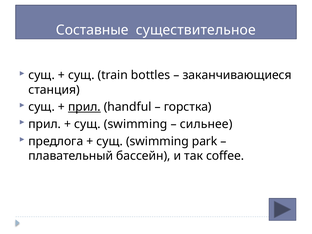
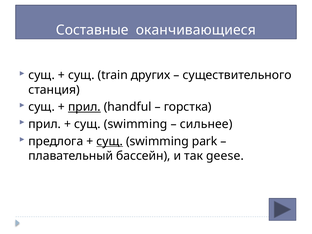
существительное: существительное -> оканчивающиеся
bottles: bottles -> других
заканчивающиеся: заканчивающиеся -> существительного
сущ at (110, 141) underline: none -> present
coffee: coffee -> geese
